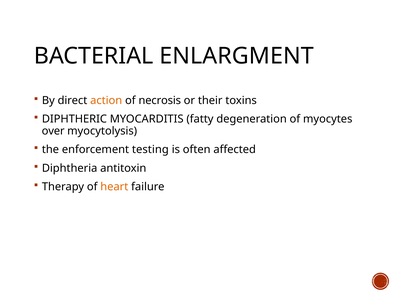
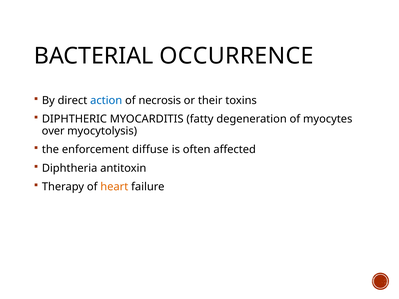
ENLARGMENT: ENLARGMENT -> OCCURRENCE
action colour: orange -> blue
testing: testing -> diffuse
